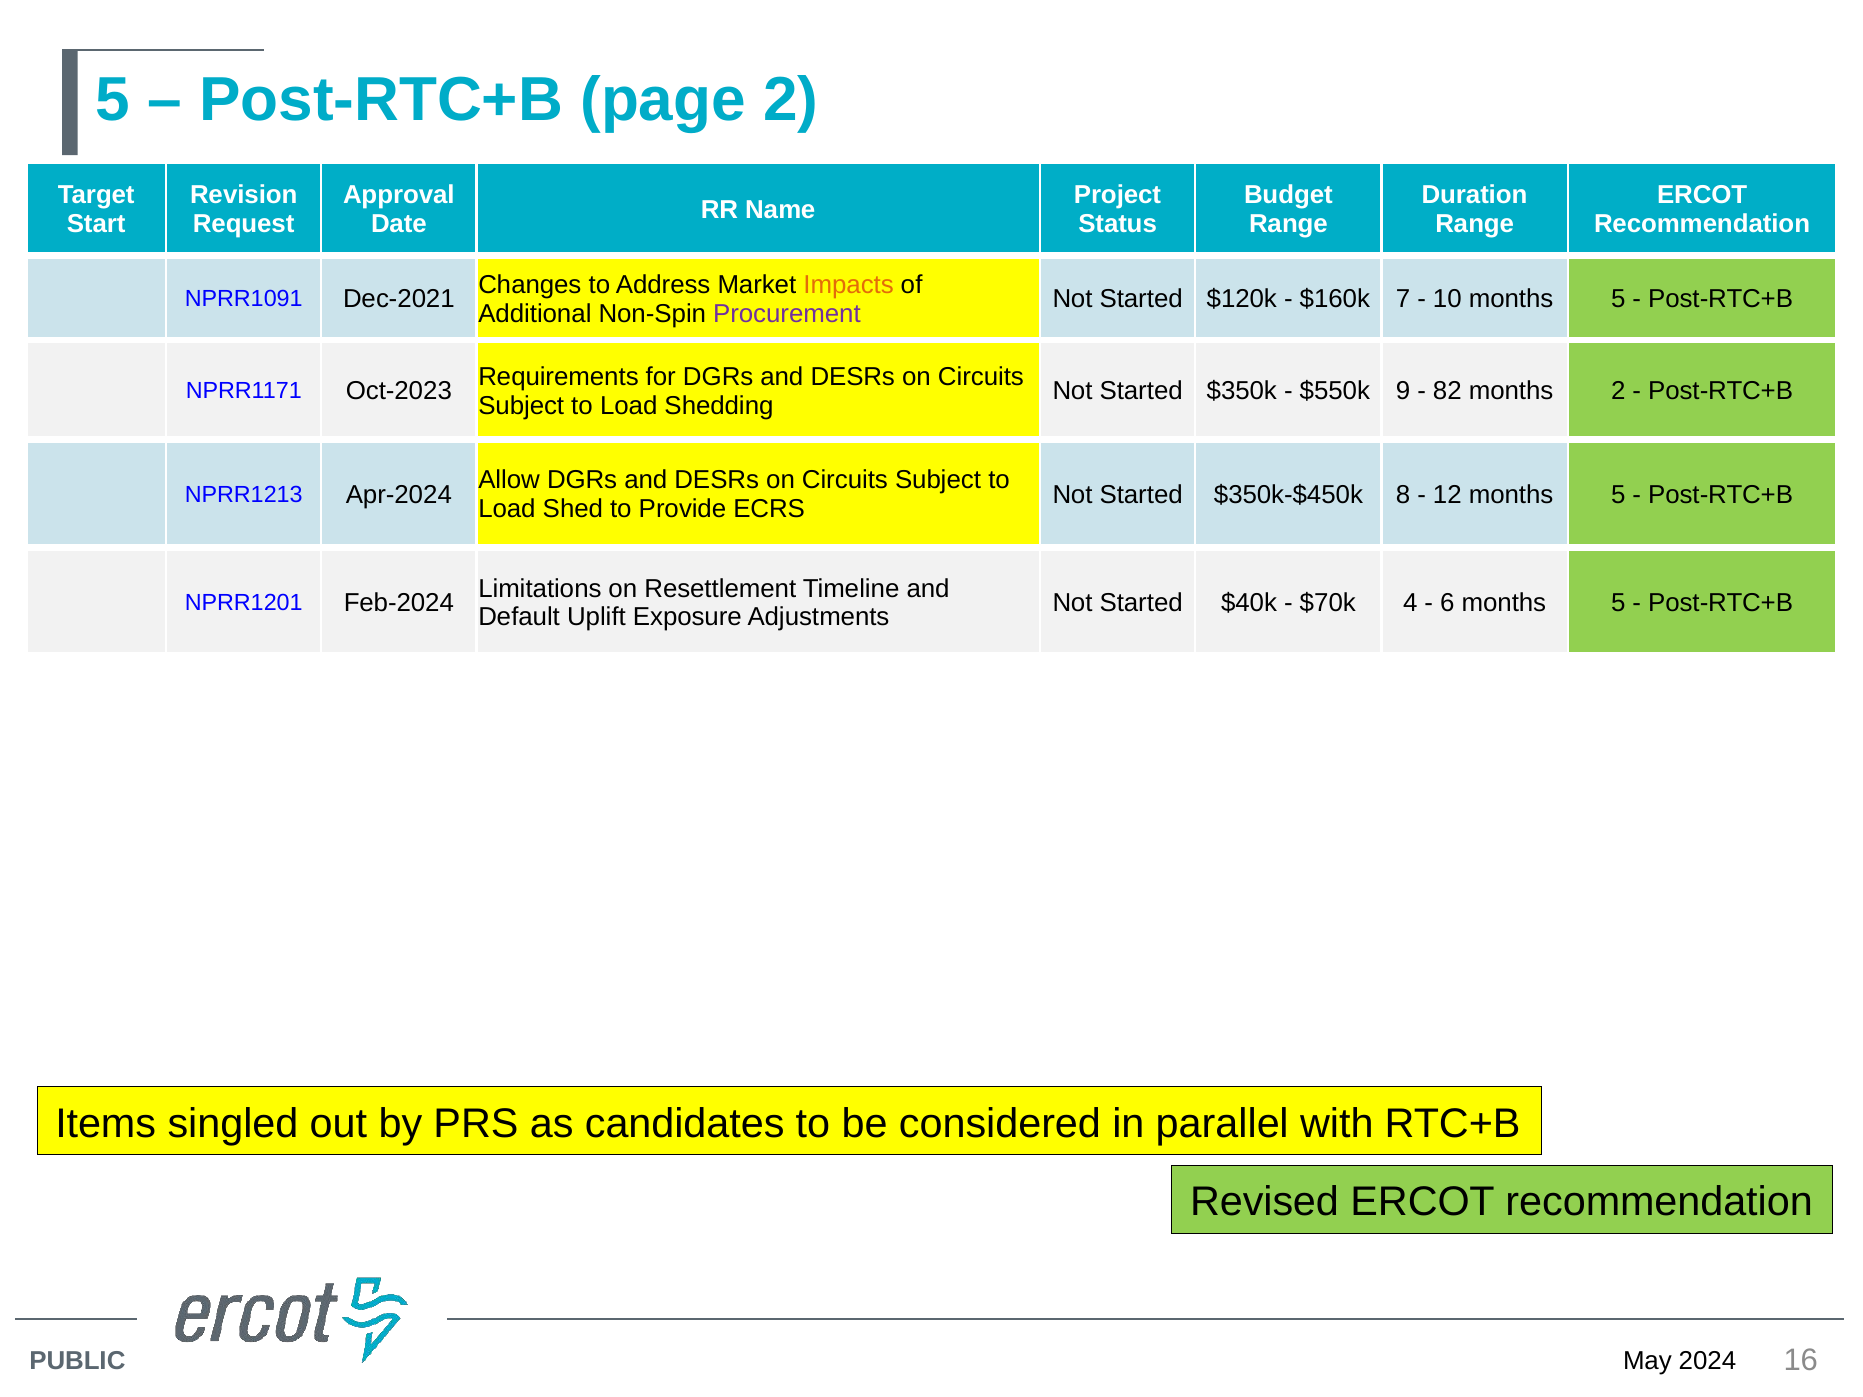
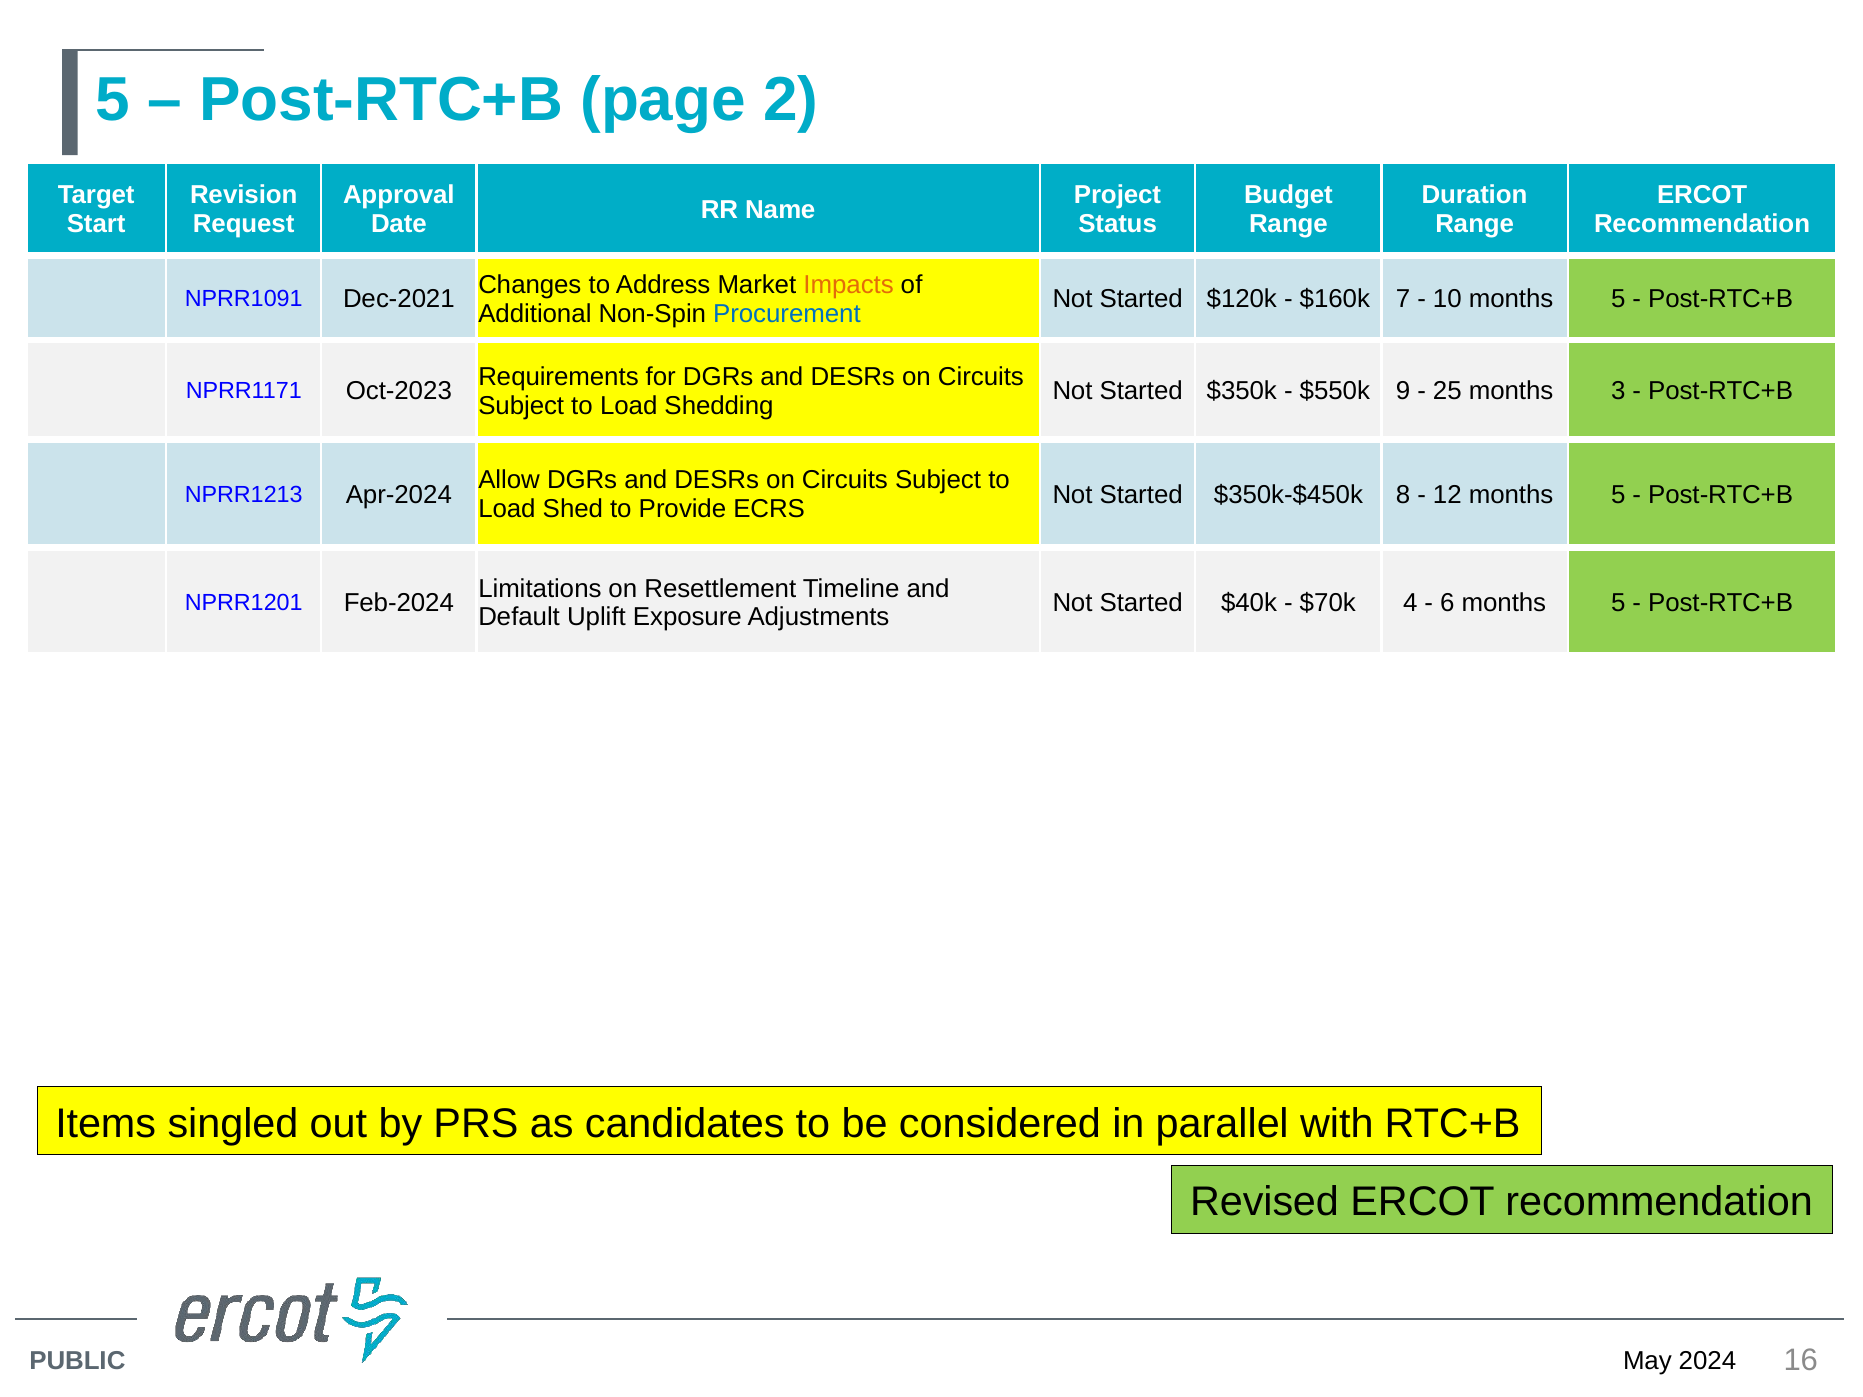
Procurement colour: purple -> blue
82: 82 -> 25
months 2: 2 -> 3
